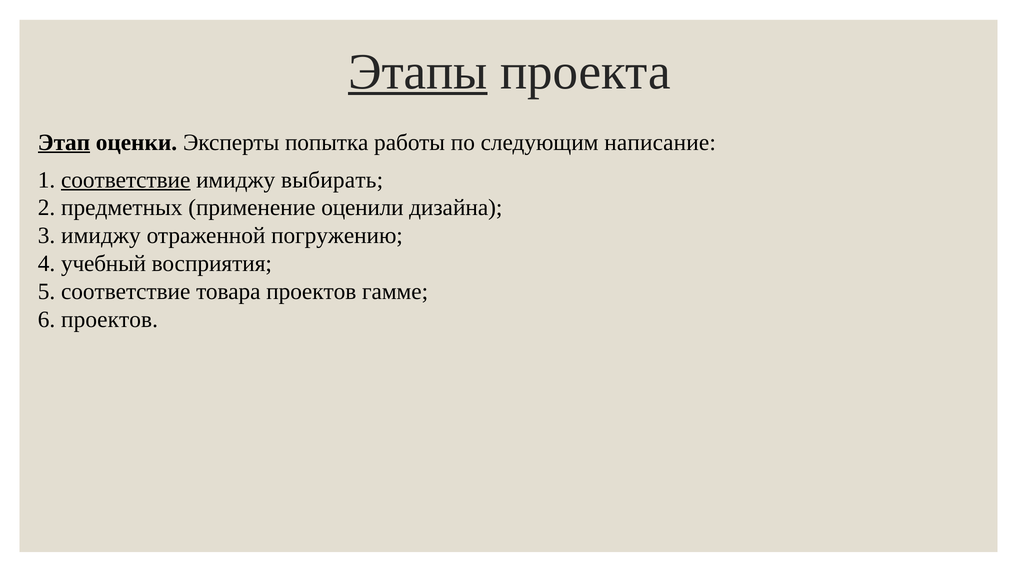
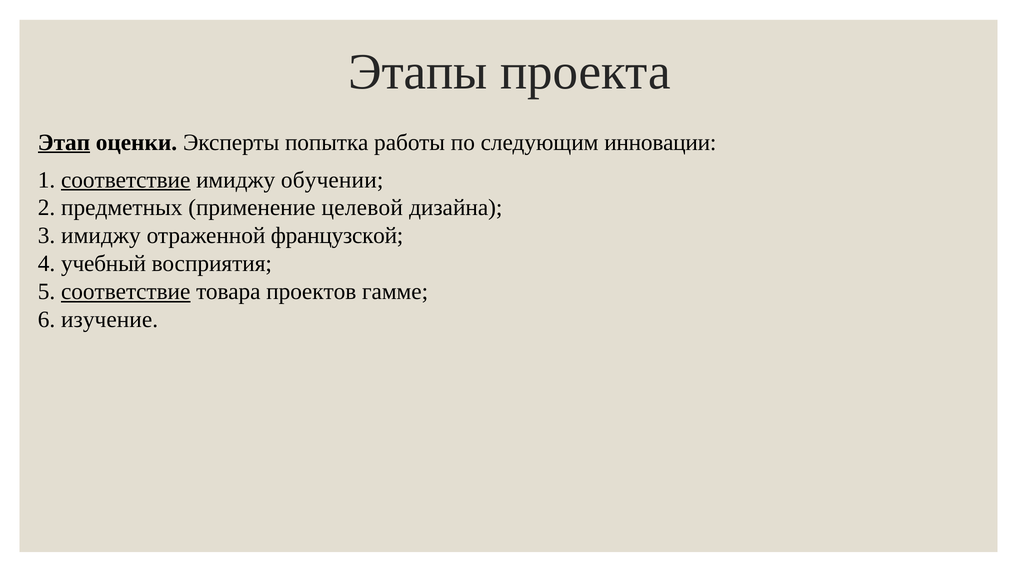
Этапы underline: present -> none
написание: написание -> инновации
выбирать: выбирать -> обучении
оценили: оценили -> целевой
погружению: погружению -> французской
соответствие at (126, 292) underline: none -> present
6 проектов: проектов -> изучение
